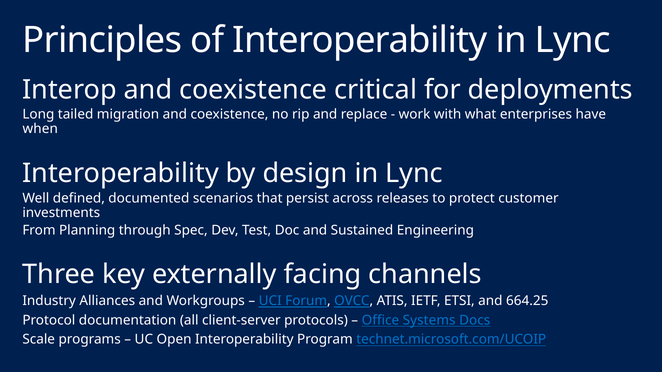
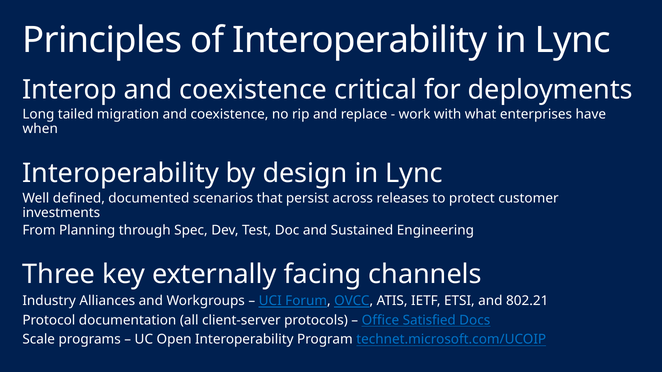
664.25: 664.25 -> 802.21
Systems: Systems -> Satisfied
